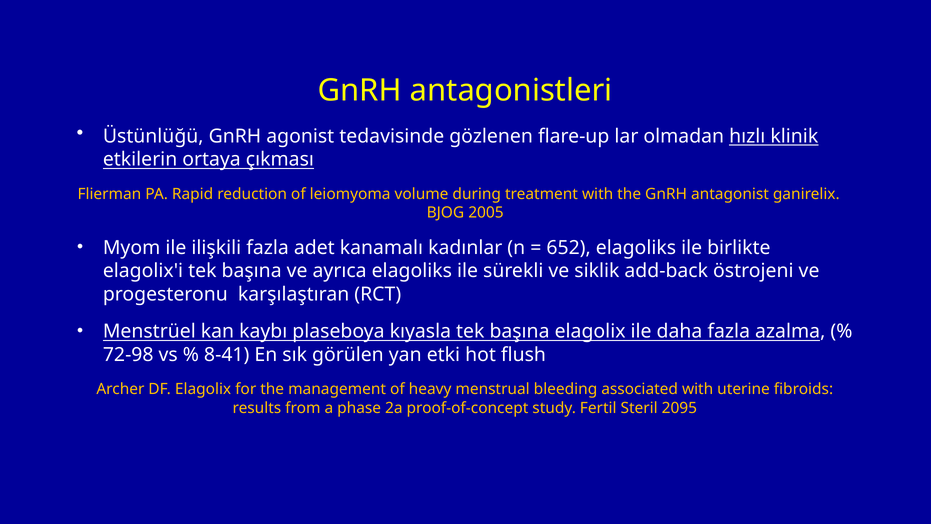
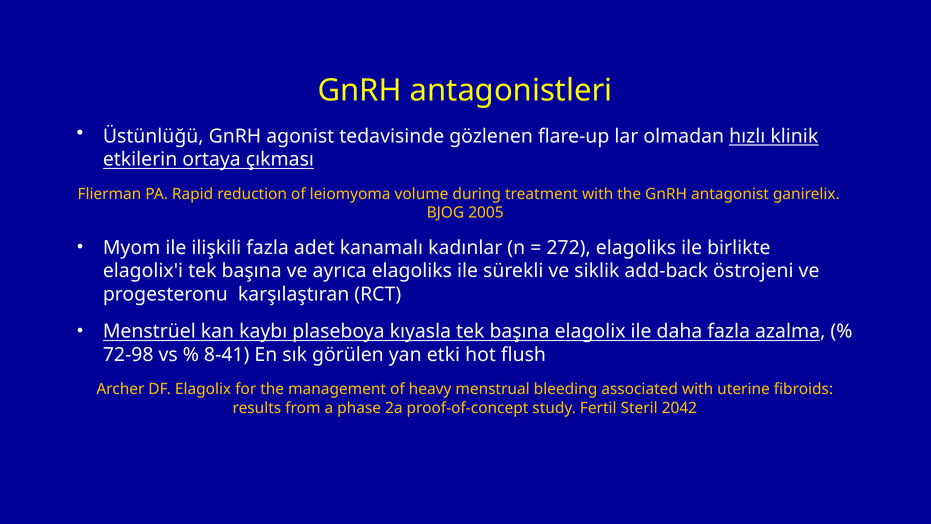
652: 652 -> 272
2095: 2095 -> 2042
